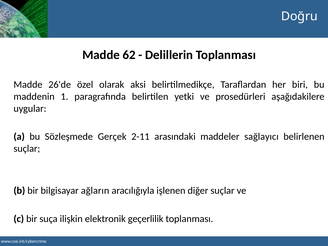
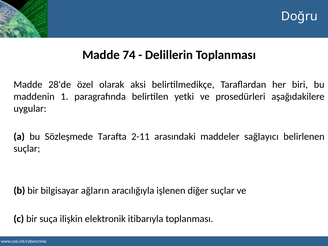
62: 62 -> 74
26'de: 26'de -> 28'de
Gerçek: Gerçek -> Tarafta
geçerlilik: geçerlilik -> itibarıyla
